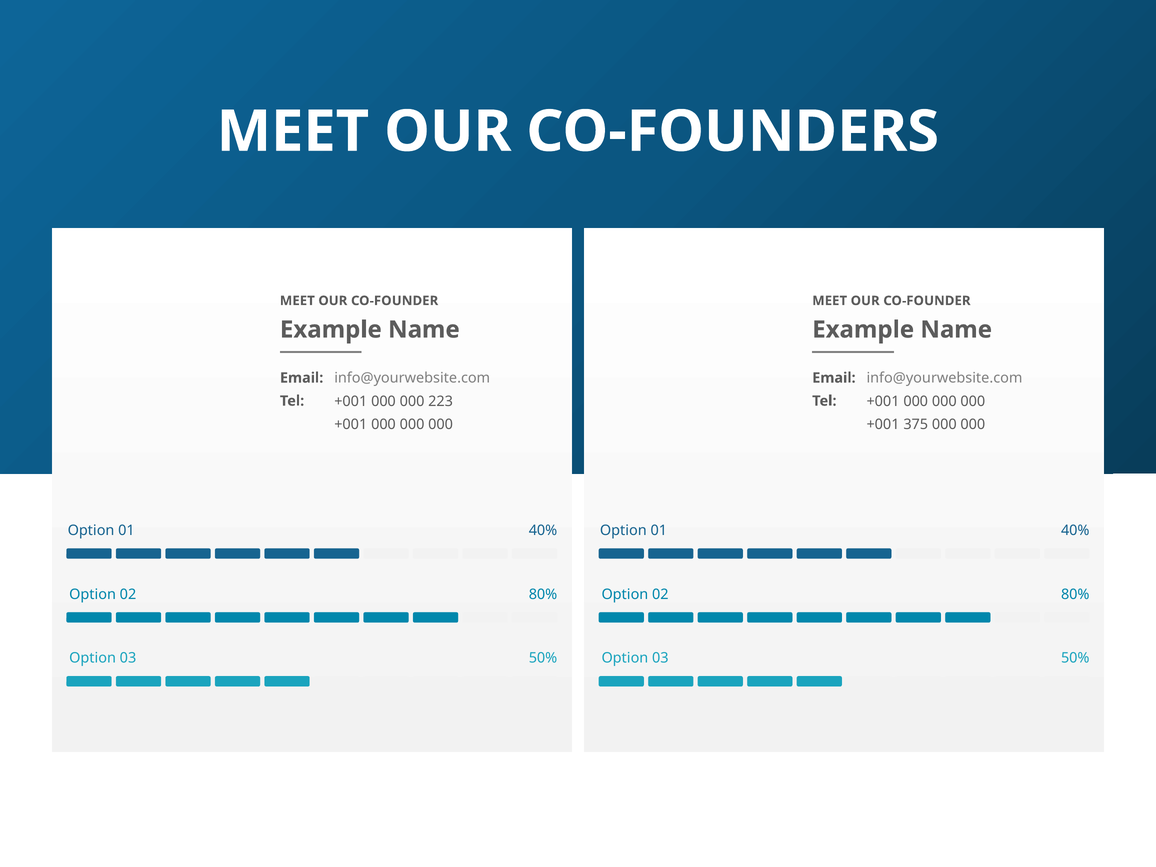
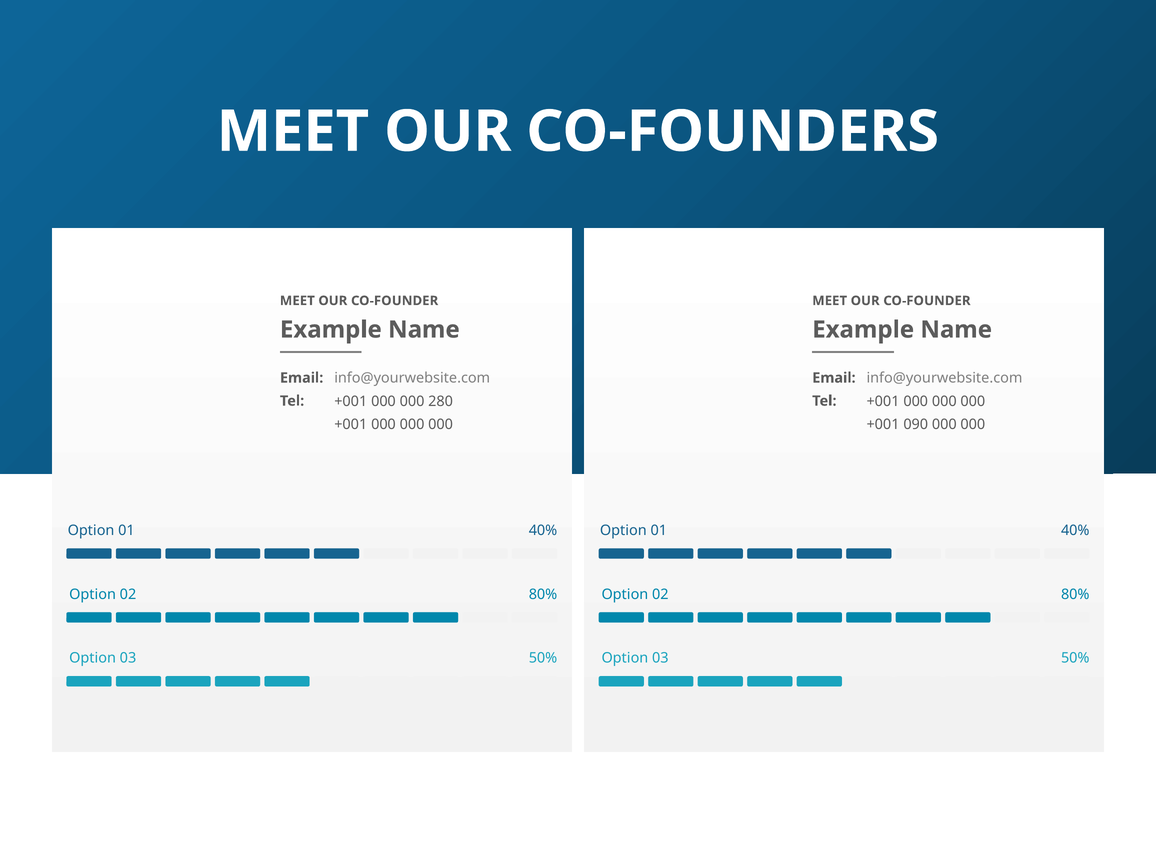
223: 223 -> 280
375: 375 -> 090
